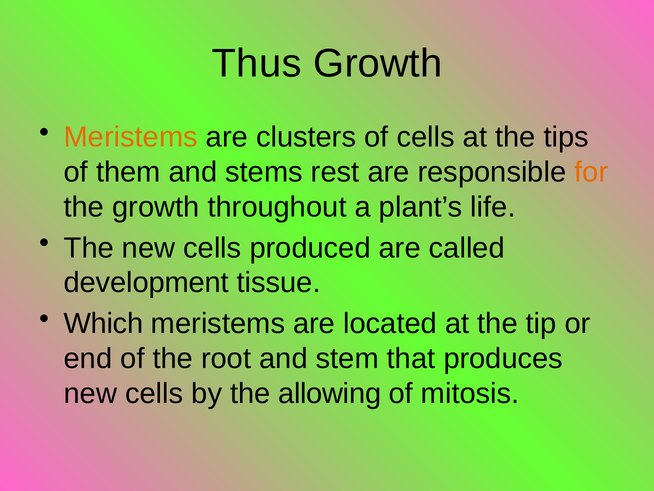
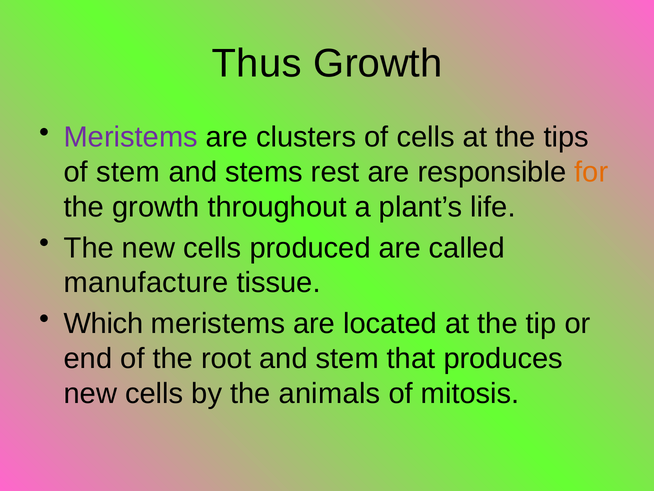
Meristems at (131, 137) colour: orange -> purple
of them: them -> stem
development: development -> manufacture
allowing: allowing -> animals
